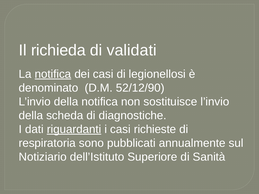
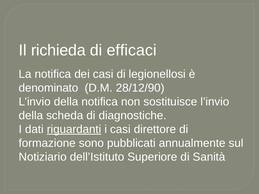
validati: validati -> efficaci
notifica at (53, 74) underline: present -> none
52/12/90: 52/12/90 -> 28/12/90
richieste: richieste -> direttore
respiratoria: respiratoria -> formazione
